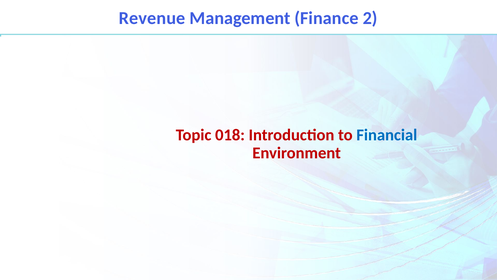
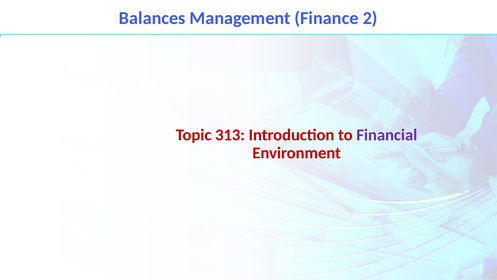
Revenue: Revenue -> Balances
018: 018 -> 313
Financial colour: blue -> purple
